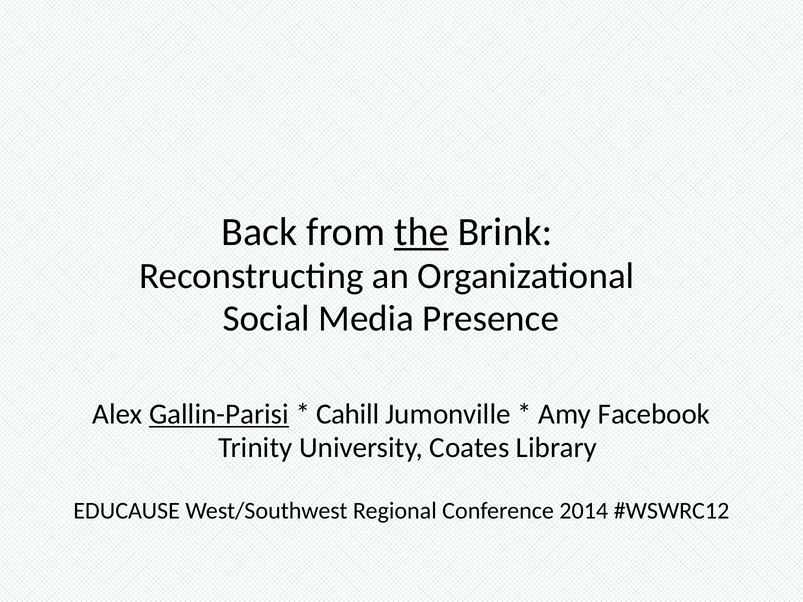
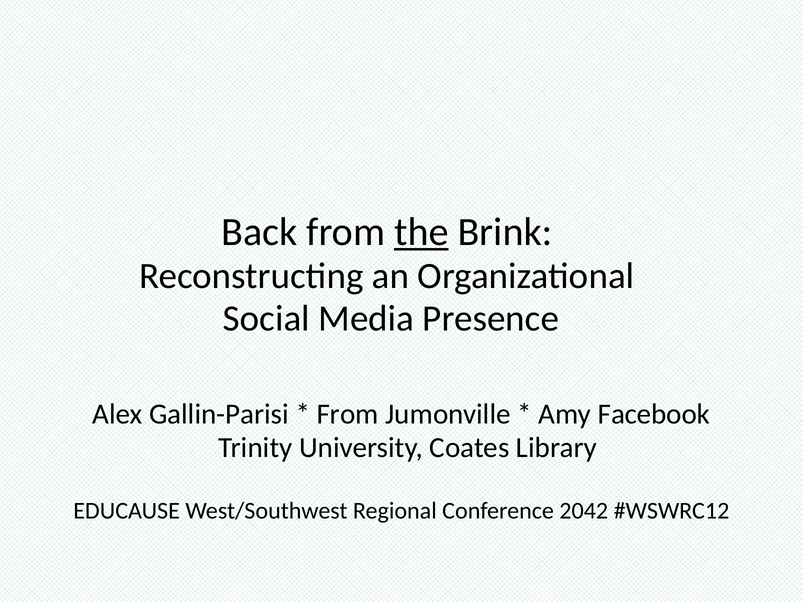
Gallin-Parisi underline: present -> none
Cahill at (348, 414): Cahill -> From
2014: 2014 -> 2042
